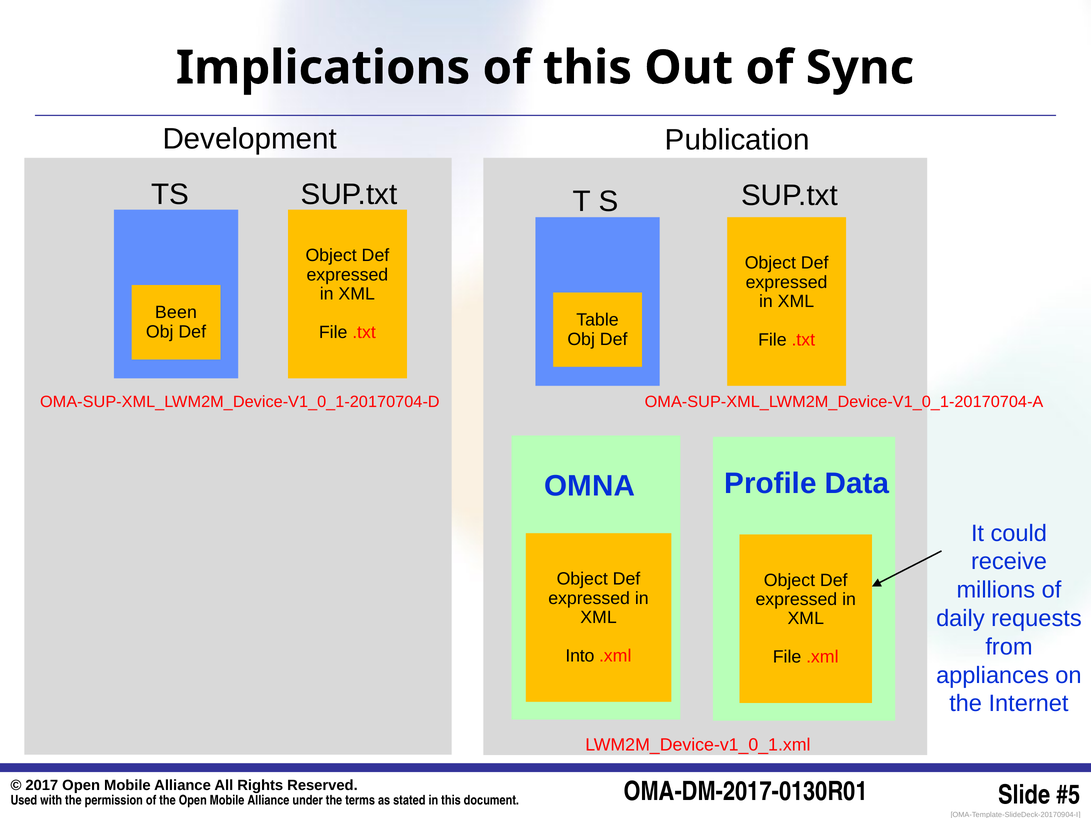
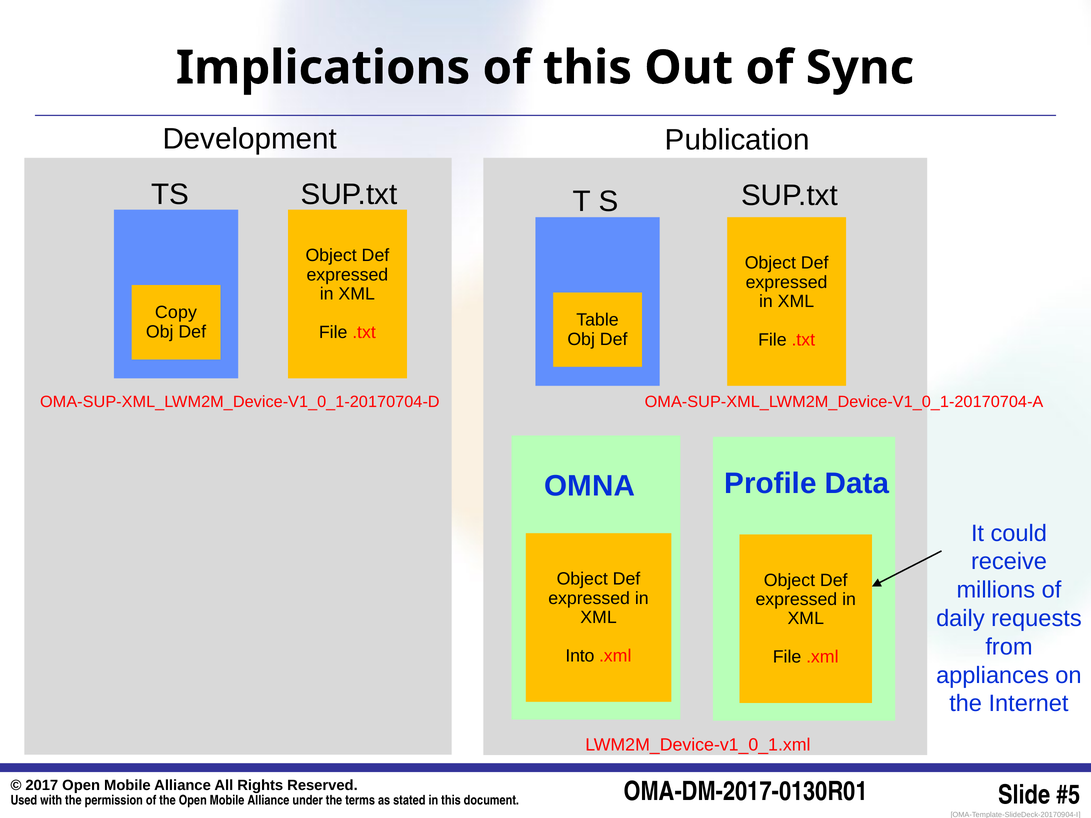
Been: Been -> Copy
